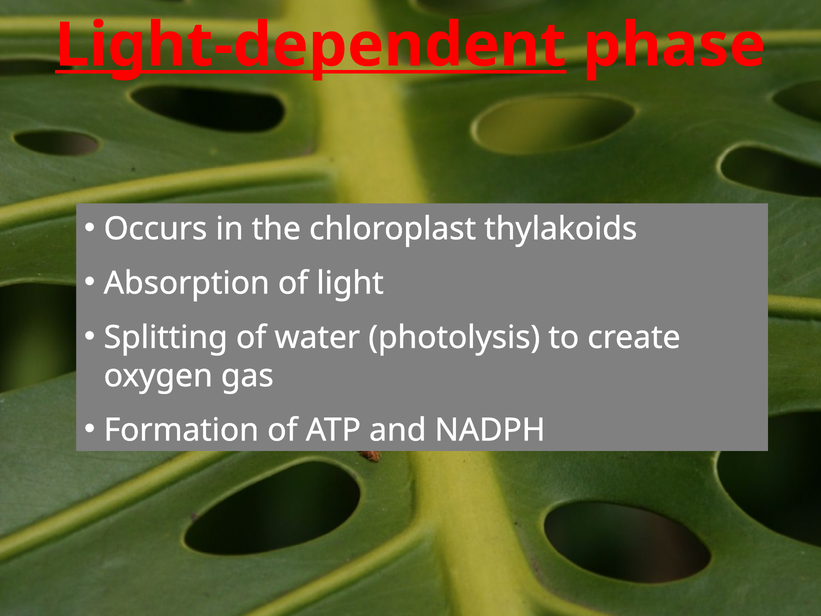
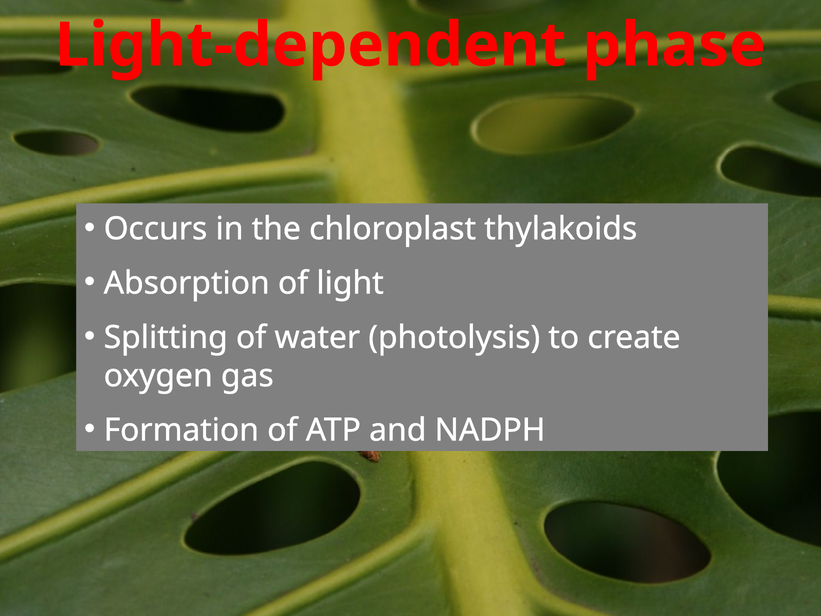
Light-dependent underline: present -> none
